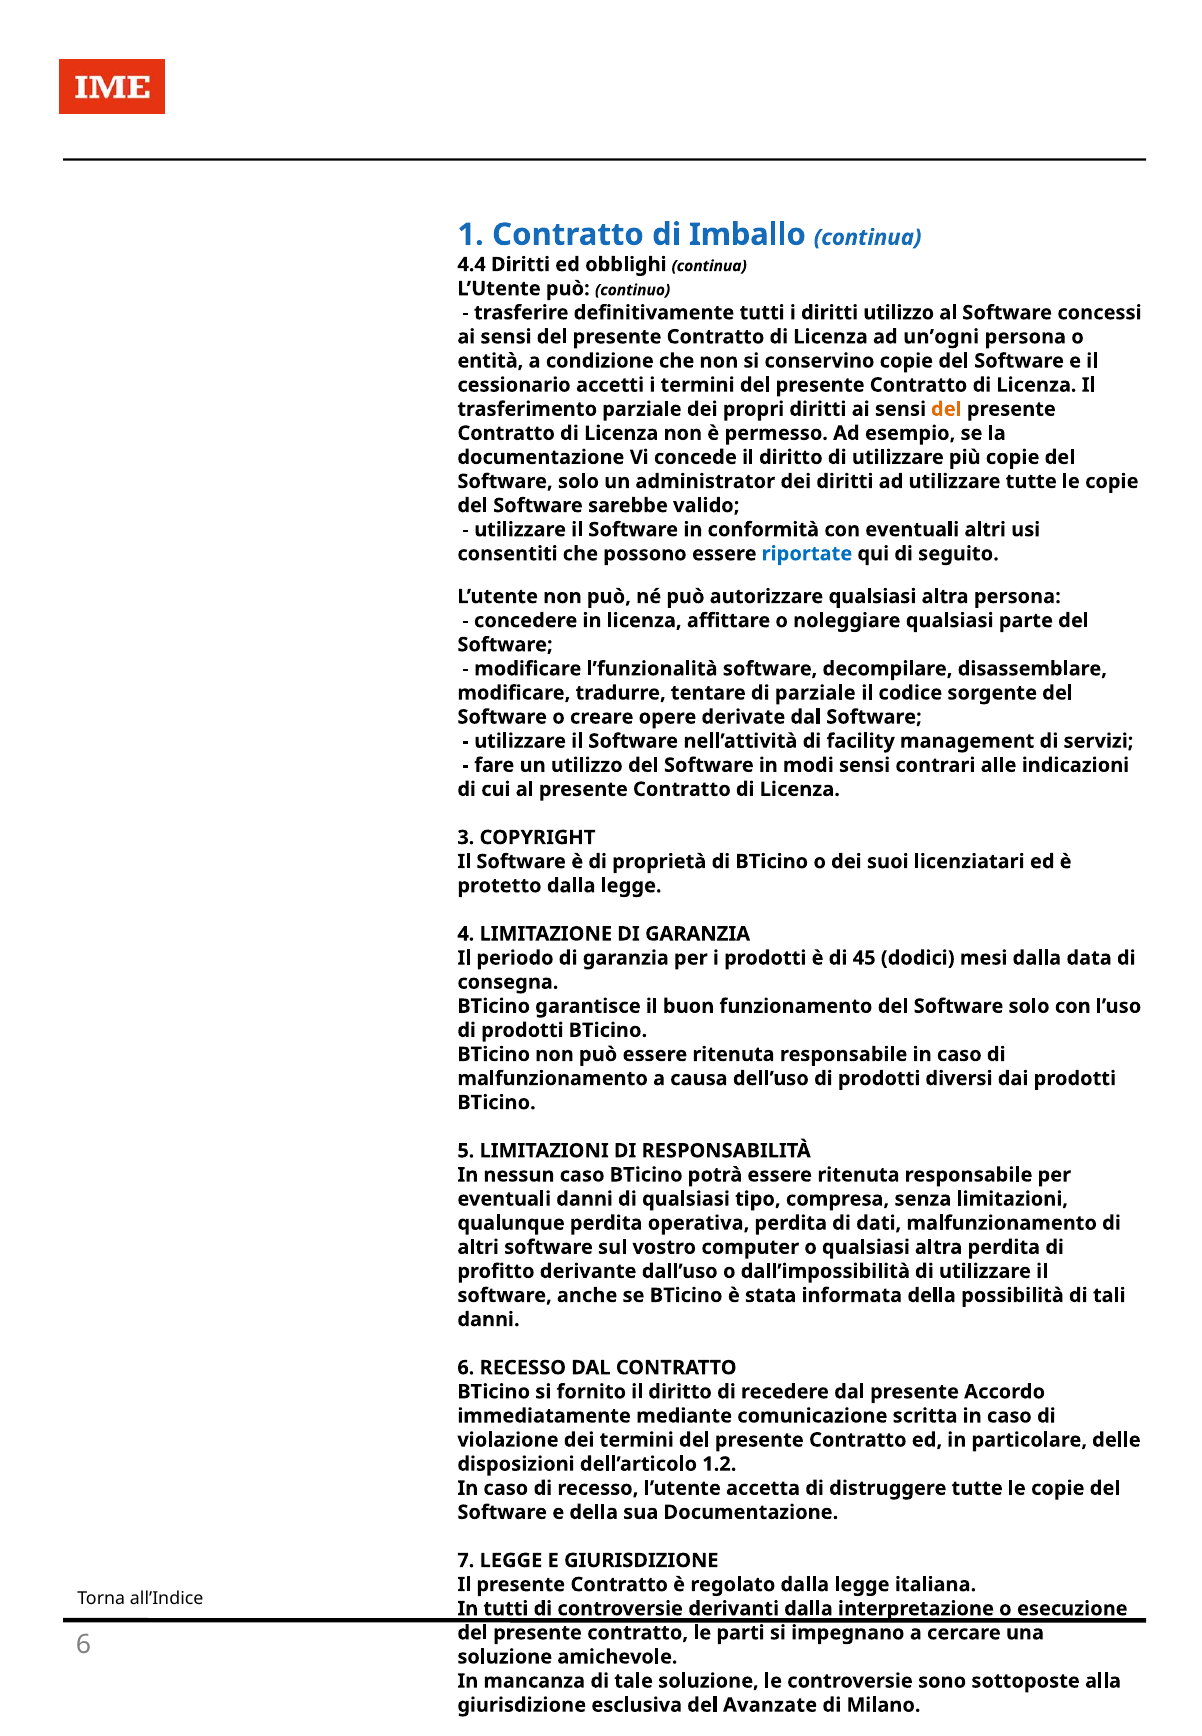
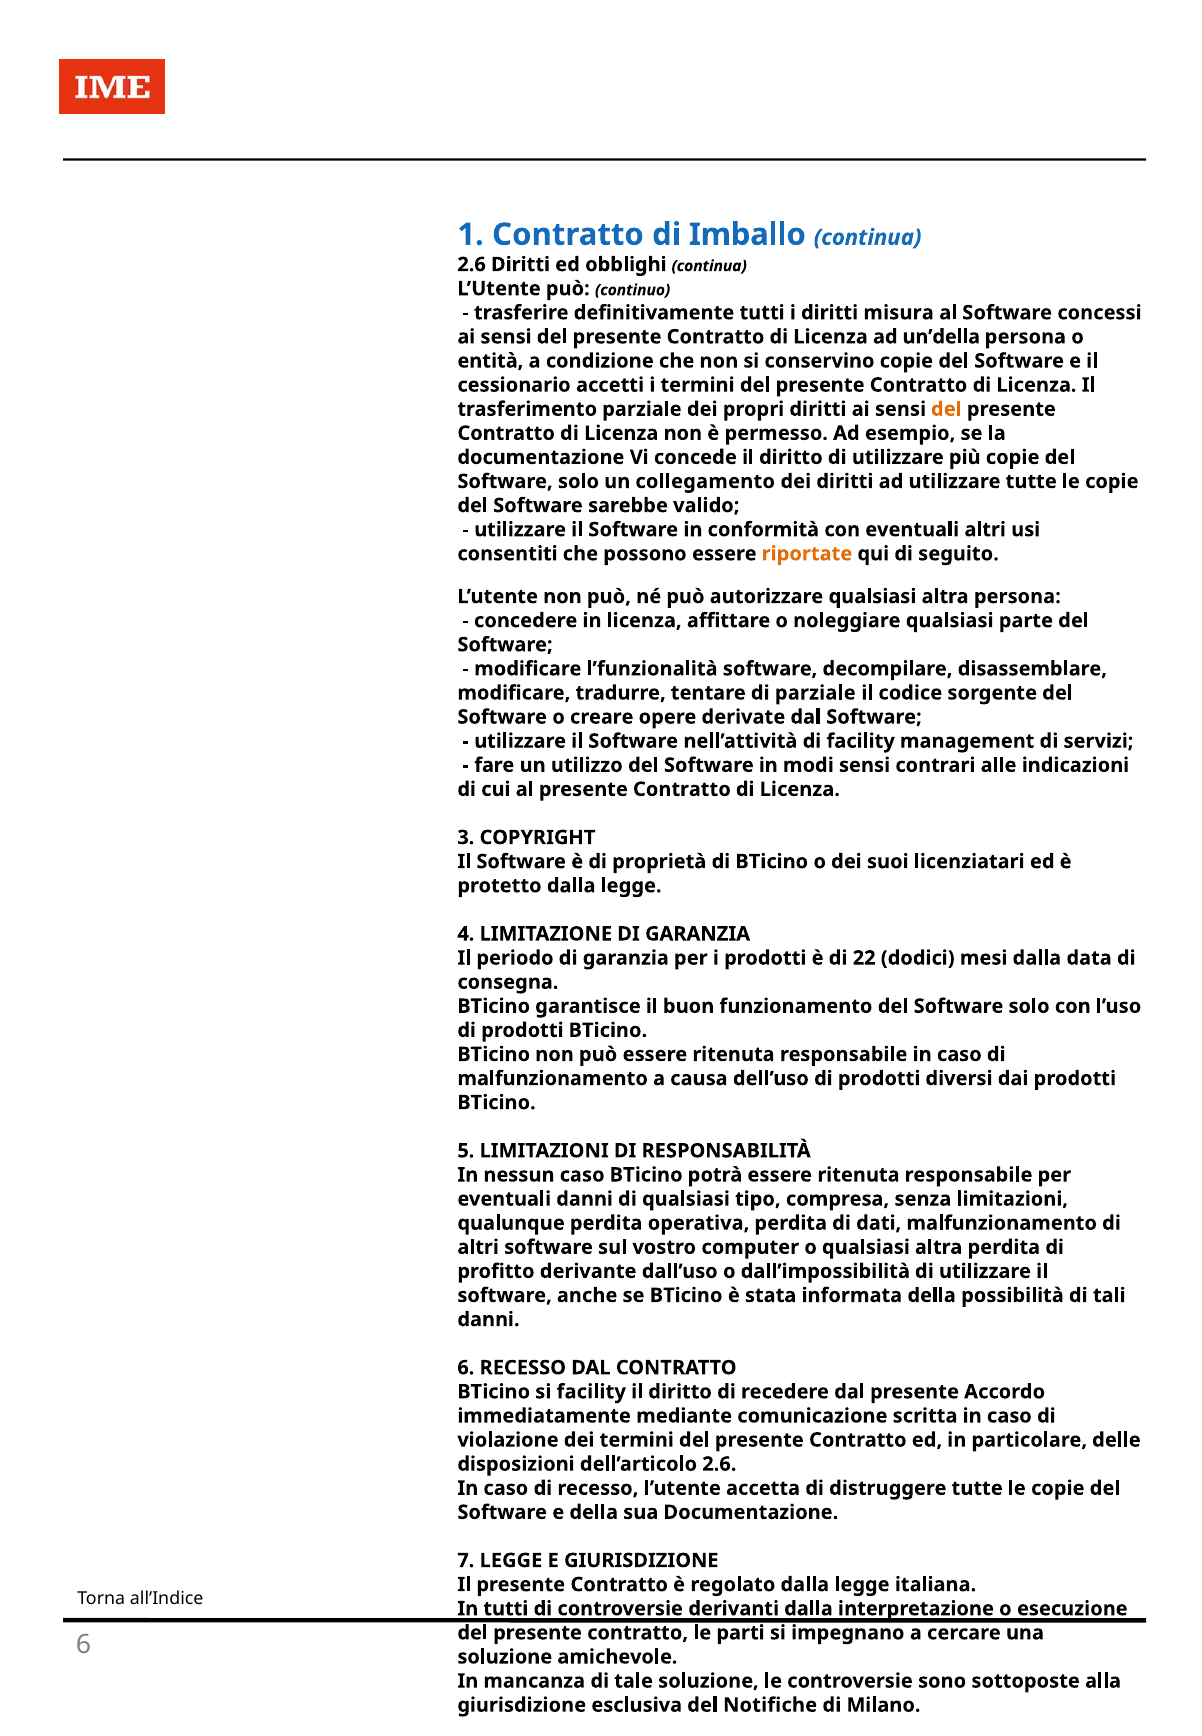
4.4 at (472, 265): 4.4 -> 2.6
diritti utilizzo: utilizzo -> misura
un’ogni: un’ogni -> un’della
administrator: administrator -> collegamento
riportate colour: blue -> orange
45: 45 -> 22
si fornito: fornito -> facility
dell’articolo 1.2: 1.2 -> 2.6
Avanzate: Avanzate -> Notifiche
